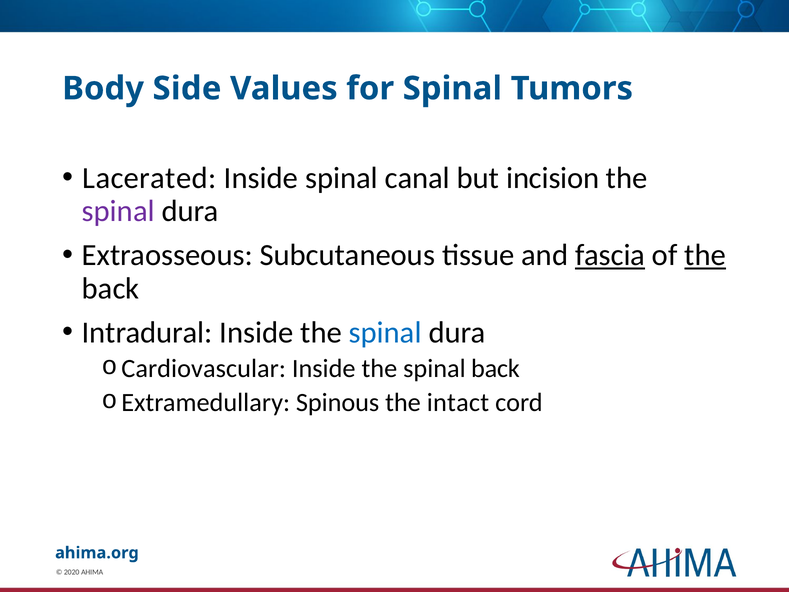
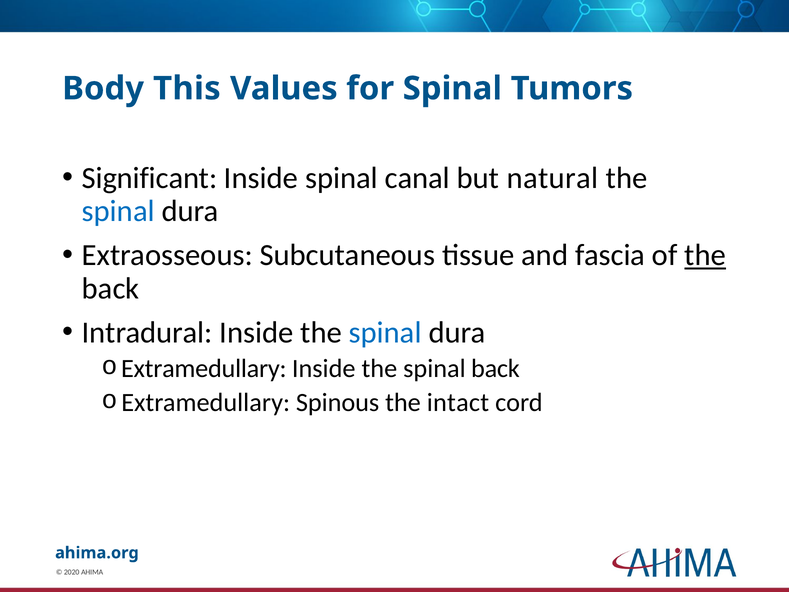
Side: Side -> This
Lacerated: Lacerated -> Significant
incision: incision -> natural
spinal at (118, 211) colour: purple -> blue
fascia underline: present -> none
Cardiovascular at (204, 369): Cardiovascular -> Extramedullary
